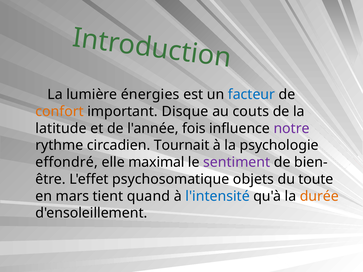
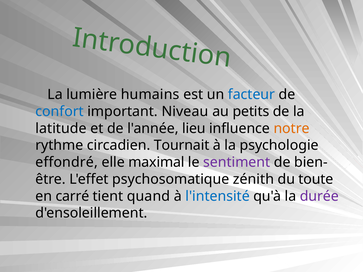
énergies: énergies -> humains
confort colour: orange -> blue
Disque: Disque -> Niveau
couts: couts -> petits
fois: fois -> lieu
notre colour: purple -> orange
objets: objets -> zénith
mars: mars -> carré
durée colour: orange -> purple
